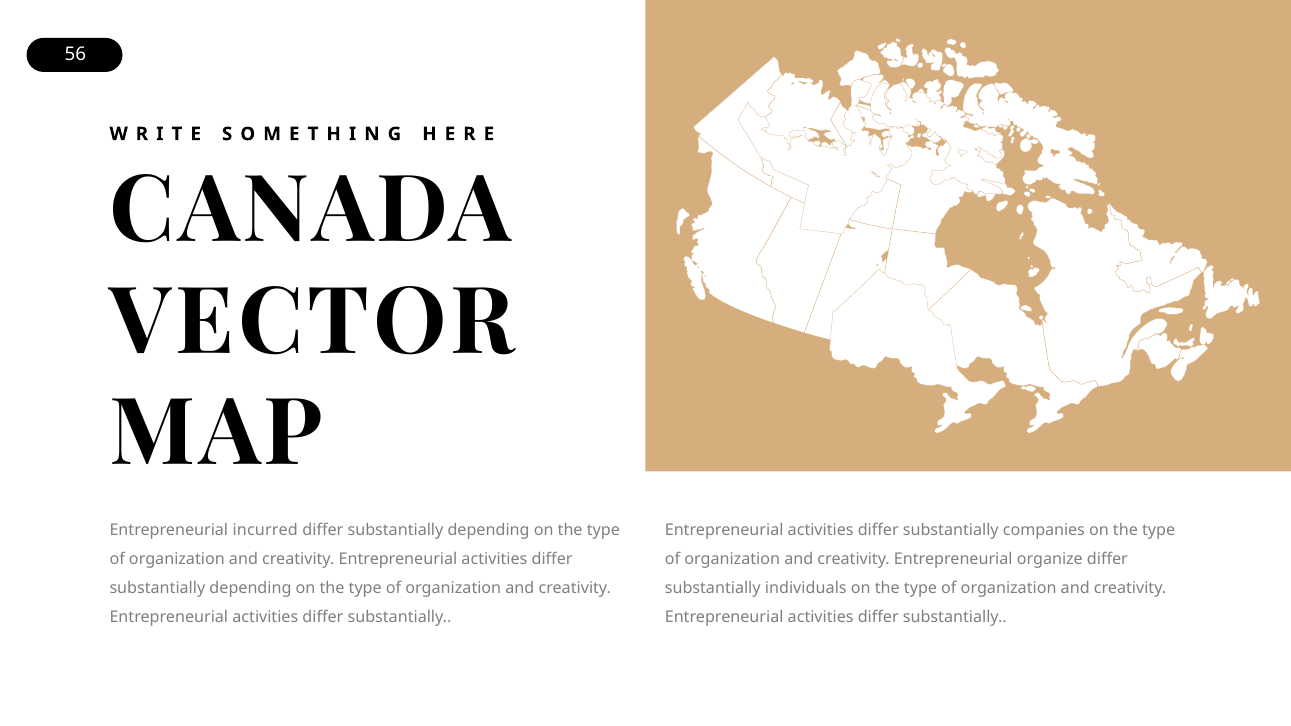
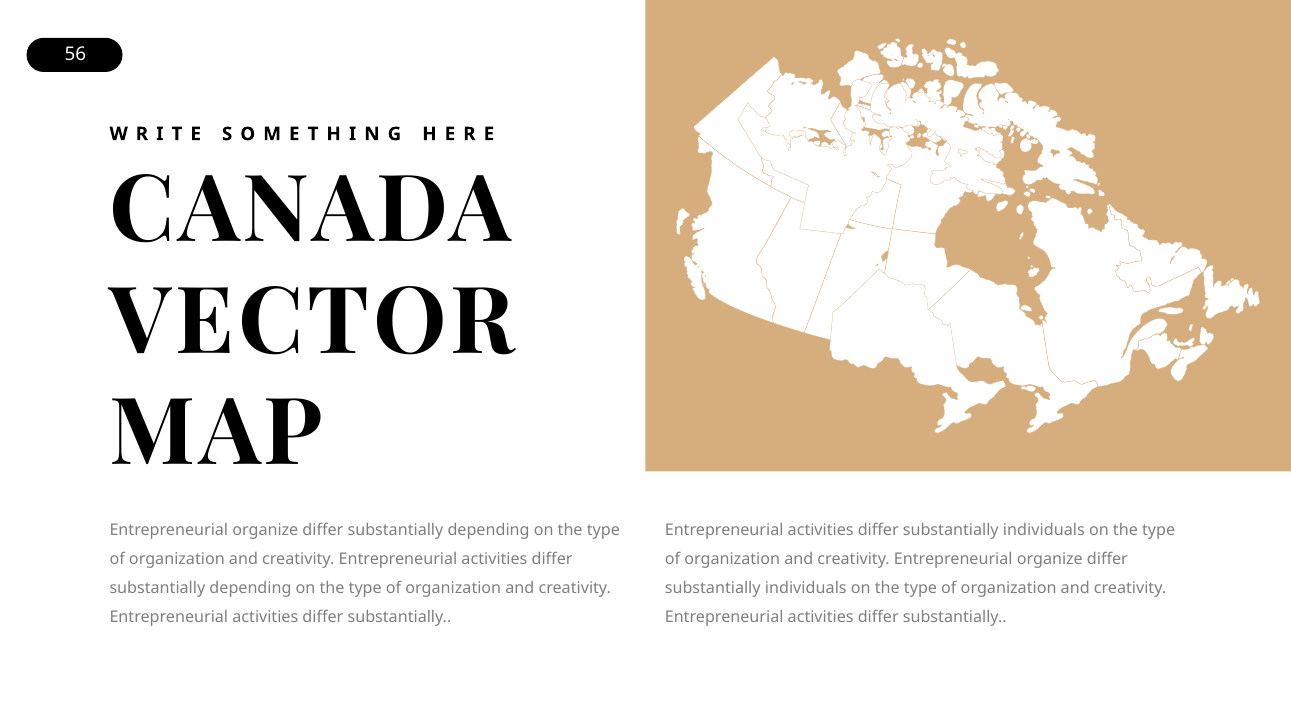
incurred at (265, 531): incurred -> organize
activities differ substantially companies: companies -> individuals
